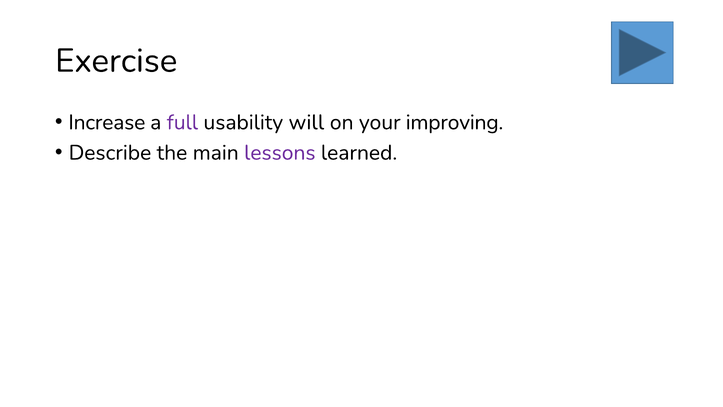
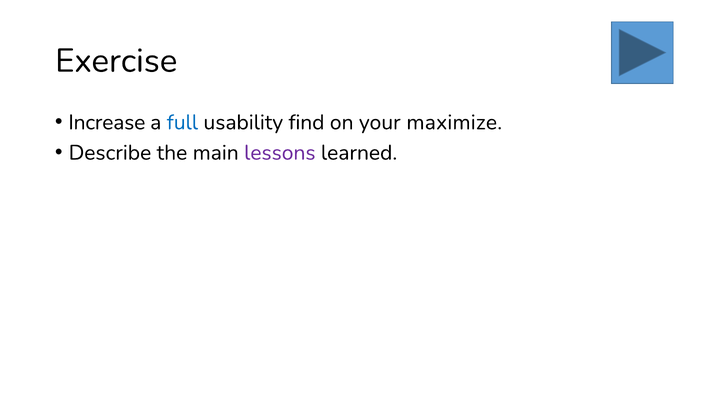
full colour: purple -> blue
will: will -> find
improving: improving -> maximize
